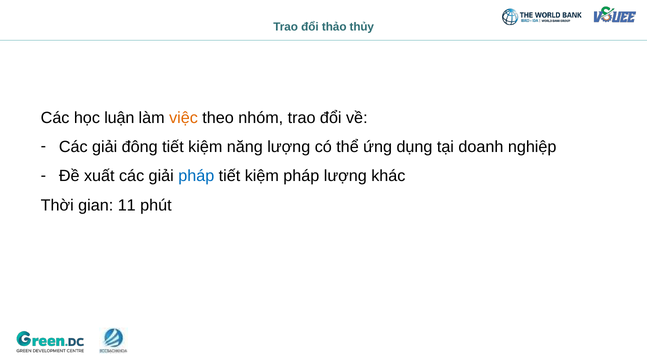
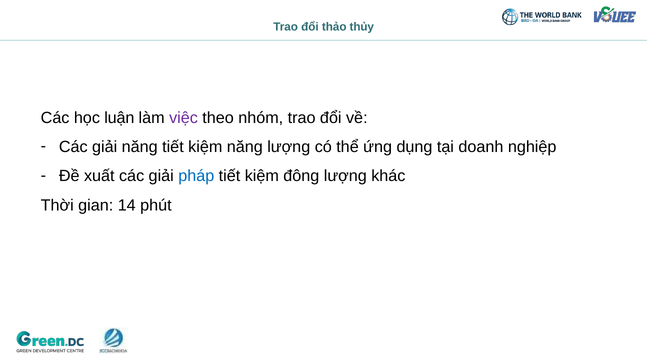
việc colour: orange -> purple
giải đông: đông -> năng
kiệm pháp: pháp -> đông
11: 11 -> 14
